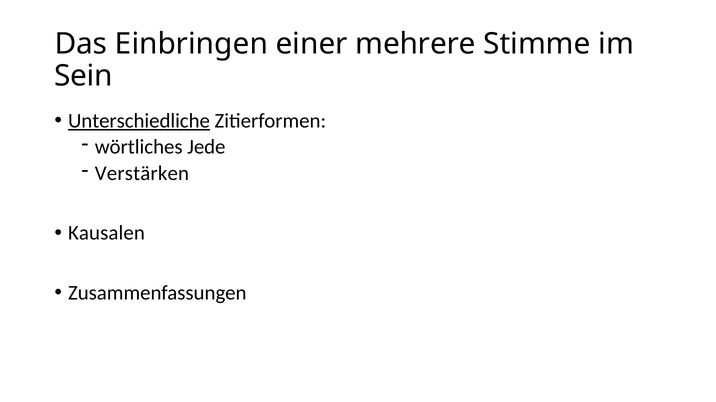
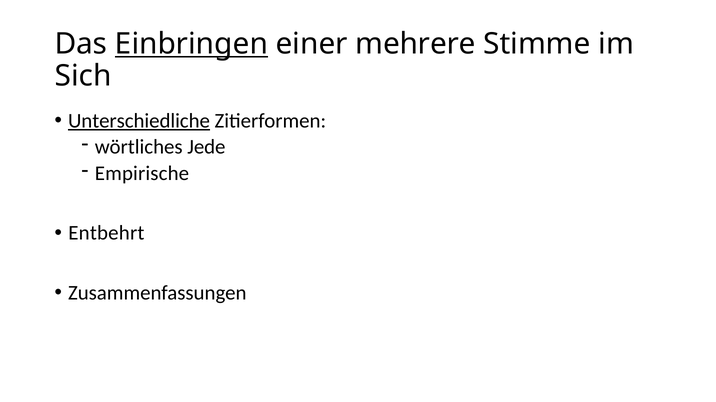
Einbringen underline: none -> present
Sein: Sein -> Sich
Verstärken: Verstärken -> Empirische
Kausalen: Kausalen -> Entbehrt
